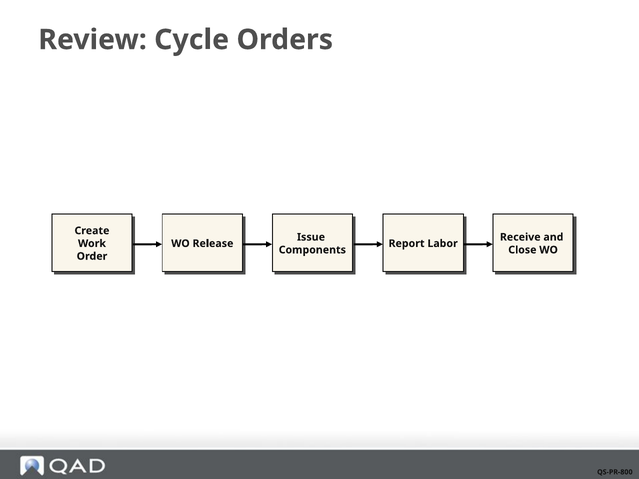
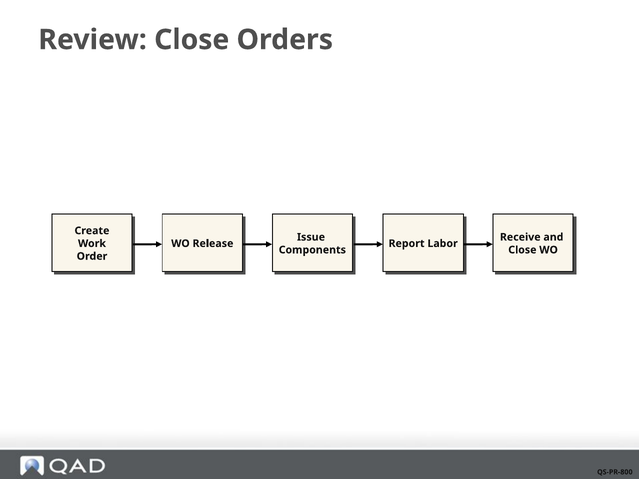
Review Cycle: Cycle -> Close
